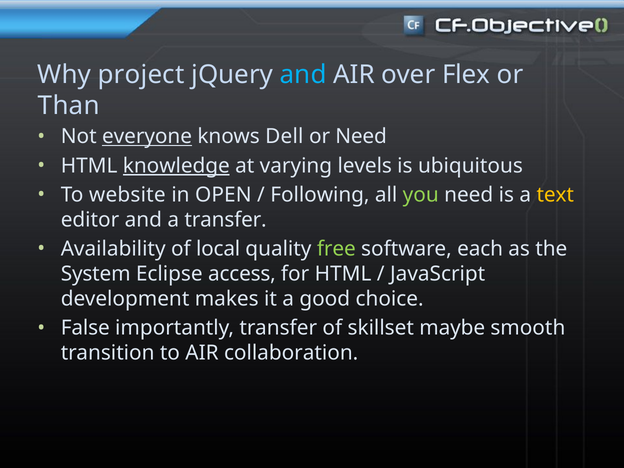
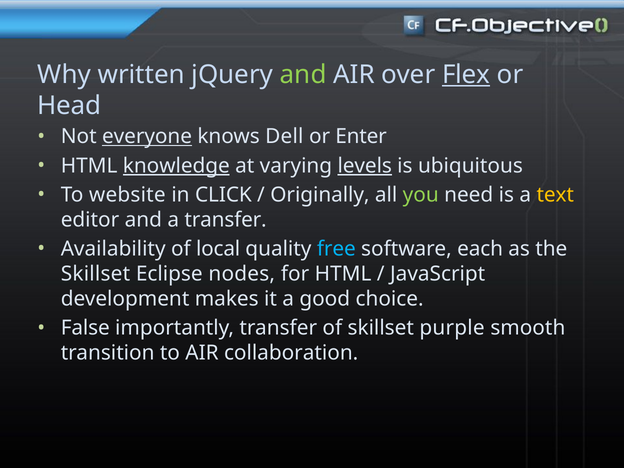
project: project -> written
and at (303, 75) colour: light blue -> light green
Flex underline: none -> present
Than: Than -> Head
or Need: Need -> Enter
levels underline: none -> present
OPEN: OPEN -> CLICK
Following: Following -> Originally
free colour: light green -> light blue
System at (96, 274): System -> Skillset
access: access -> nodes
maybe: maybe -> purple
